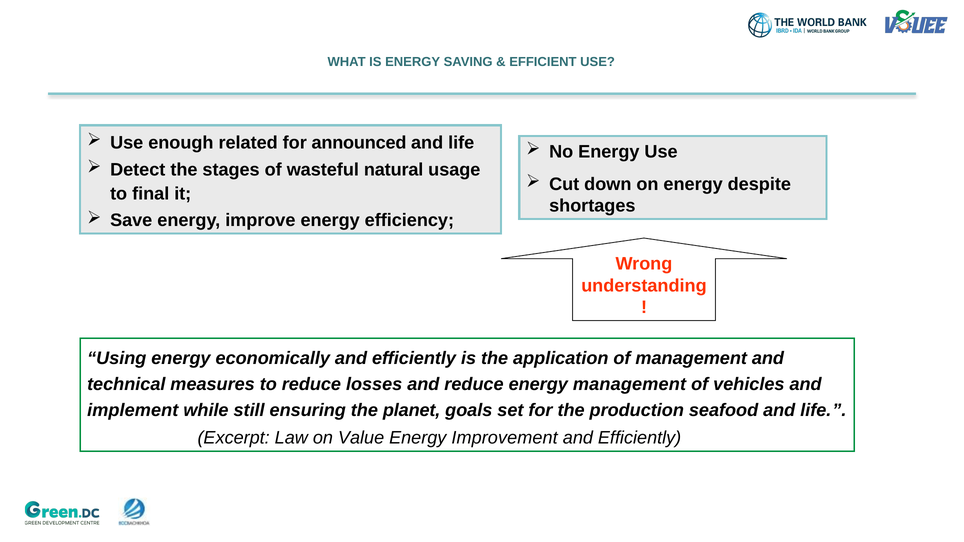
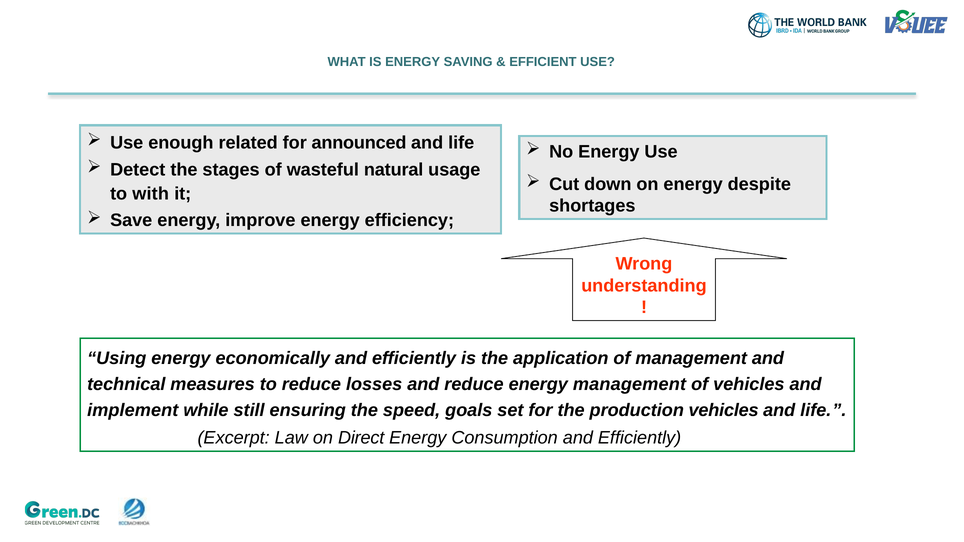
final: final -> with
planet: planet -> speed
production seafood: seafood -> vehicles
Value: Value -> Direct
Improvement: Improvement -> Consumption
